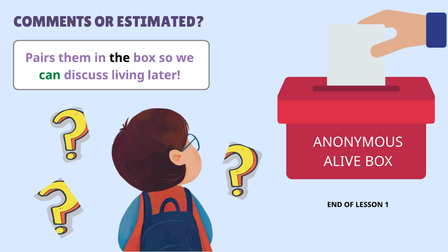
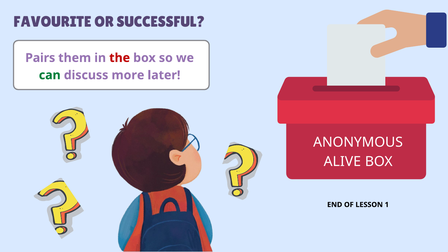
COMMENTS: COMMENTS -> FAVOURITE
ESTIMATED: ESTIMATED -> SUCCESSFUL
the colour: black -> red
living: living -> more
